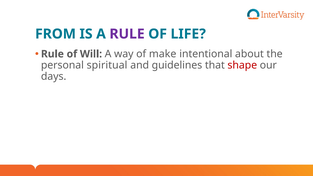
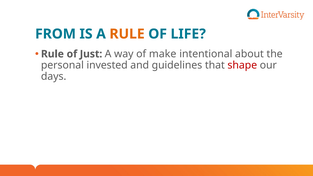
RULE at (127, 34) colour: purple -> orange
Will: Will -> Just
spiritual: spiritual -> invested
